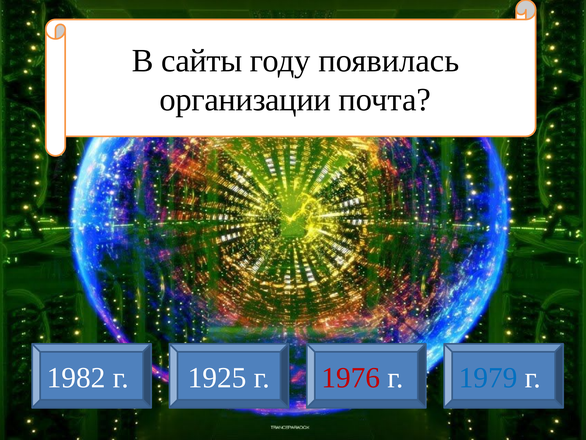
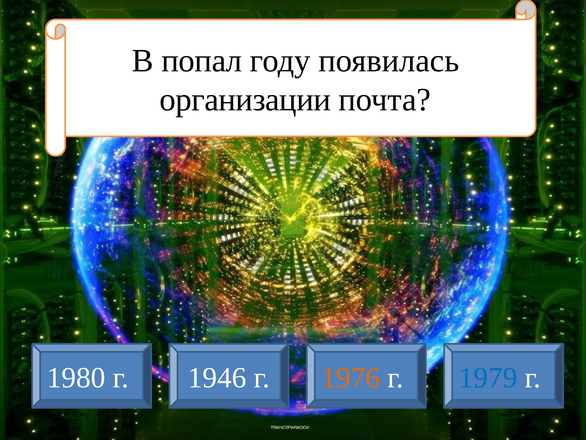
сайты: сайты -> попал
1982: 1982 -> 1980
1925: 1925 -> 1946
1976 colour: red -> orange
